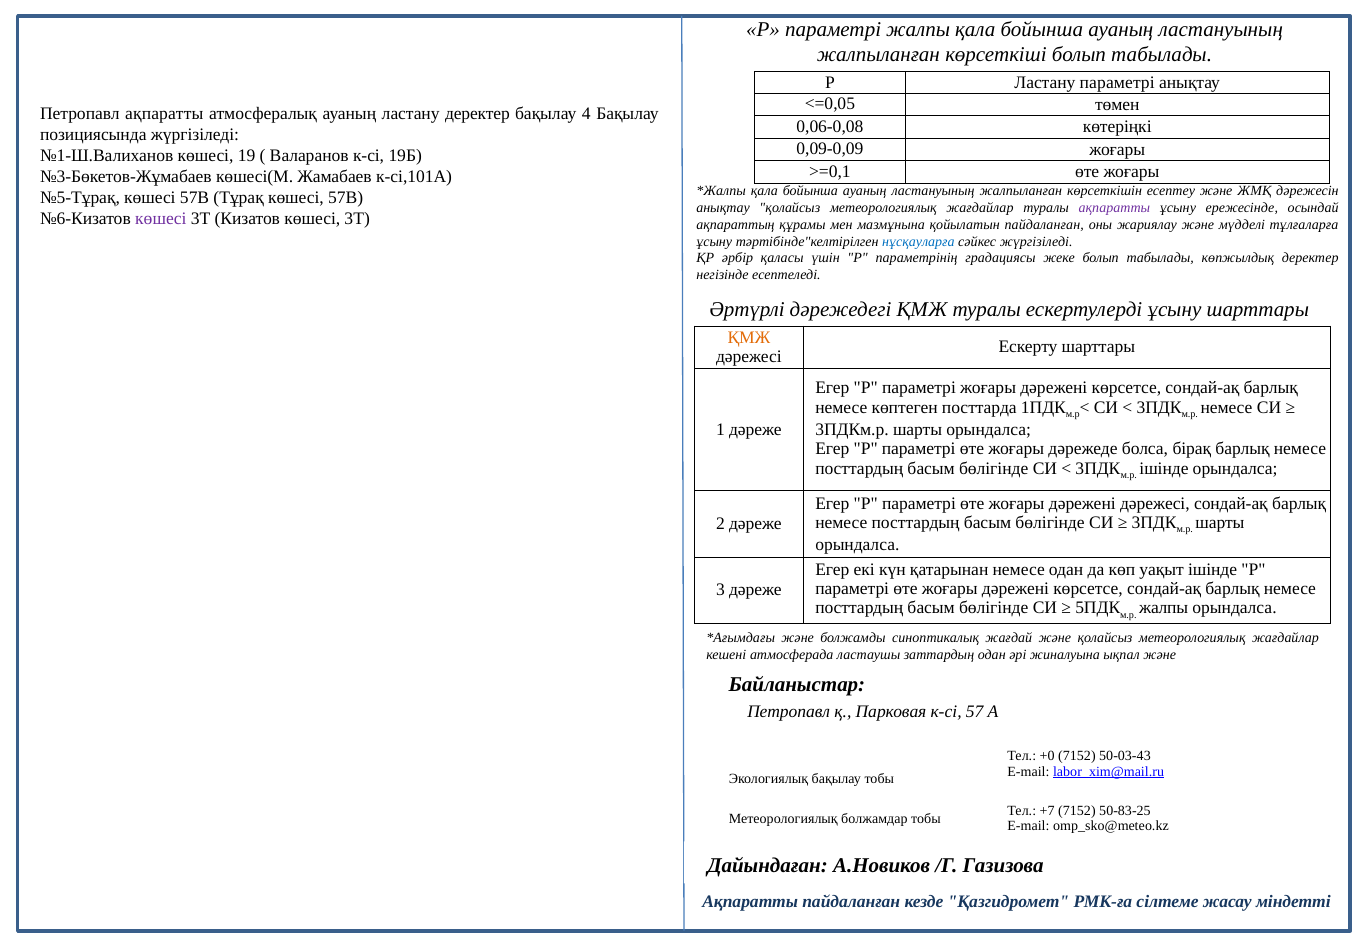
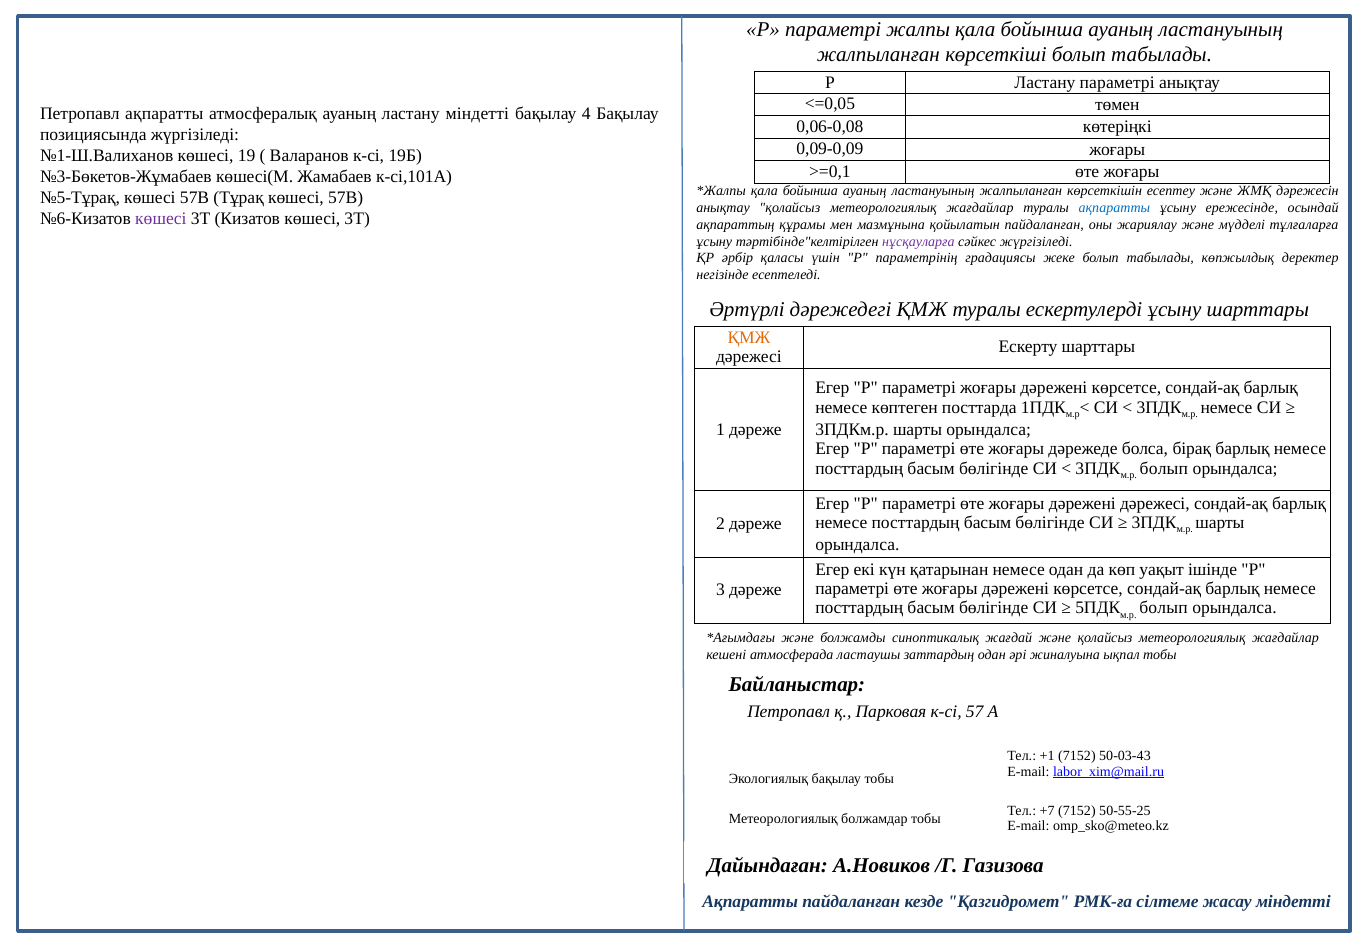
ластану деректер: деректер -> міндетті
ақпаратты at (1114, 208) colour: purple -> blue
нұсқауларға colour: blue -> purple
ішінде at (1164, 468): ішінде -> болып
жалпы at (1164, 608): жалпы -> болып
ықпал және: және -> тобы
+0: +0 -> +1
50-83-25: 50-83-25 -> 50-55-25
